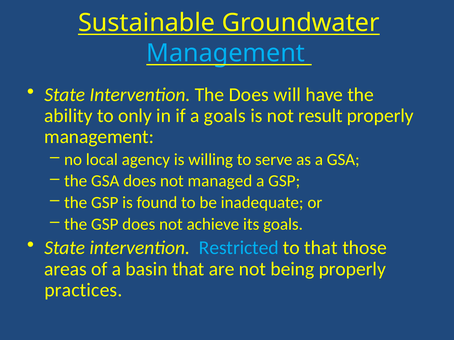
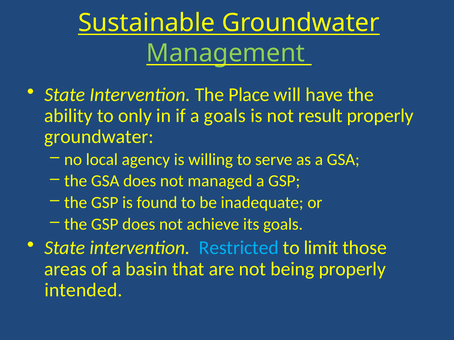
Management at (226, 53) colour: light blue -> light green
The Does: Does -> Place
management at (99, 137): management -> groundwater
to that: that -> limit
practices: practices -> intended
